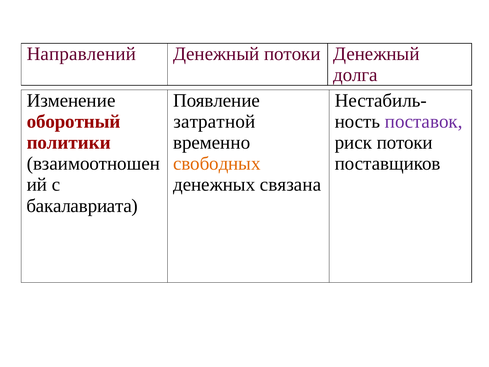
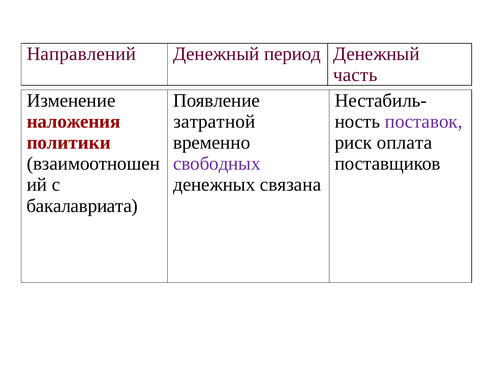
Денежный потоки: потоки -> период
долга: долга -> часть
оборотный: оборотный -> наложения
риск потоки: потоки -> оплата
свободных colour: orange -> purple
